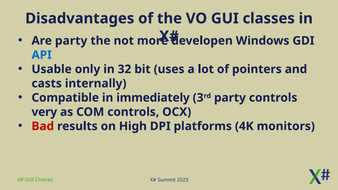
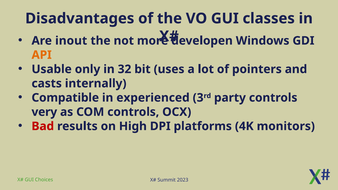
Are party: party -> inout
API colour: blue -> orange
immediately: immediately -> experienced
